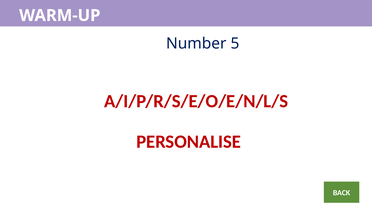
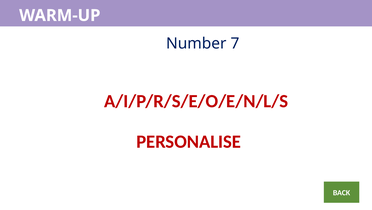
5: 5 -> 7
